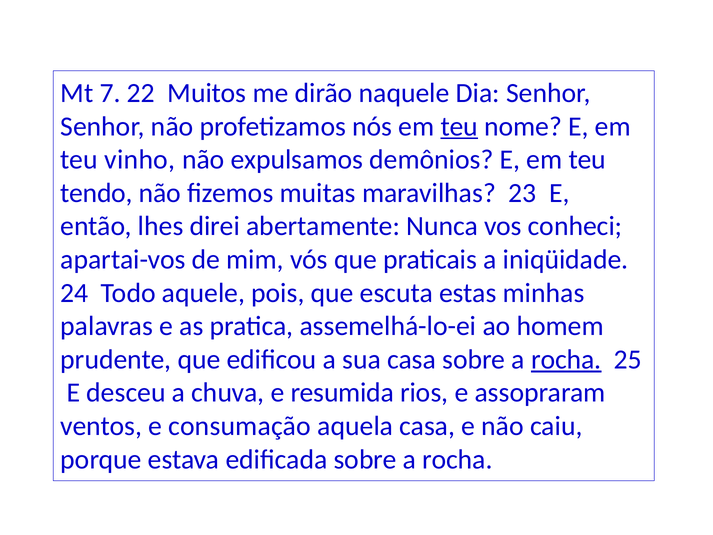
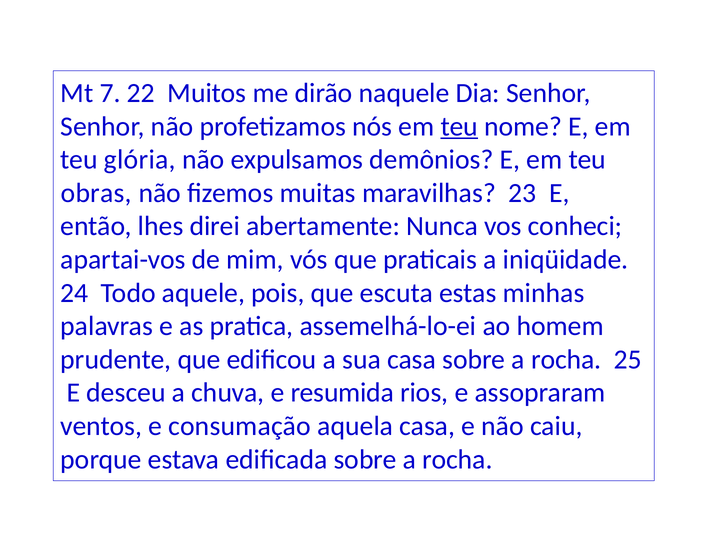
vinho: vinho -> glória
tendo: tendo -> obras
rocha at (566, 359) underline: present -> none
